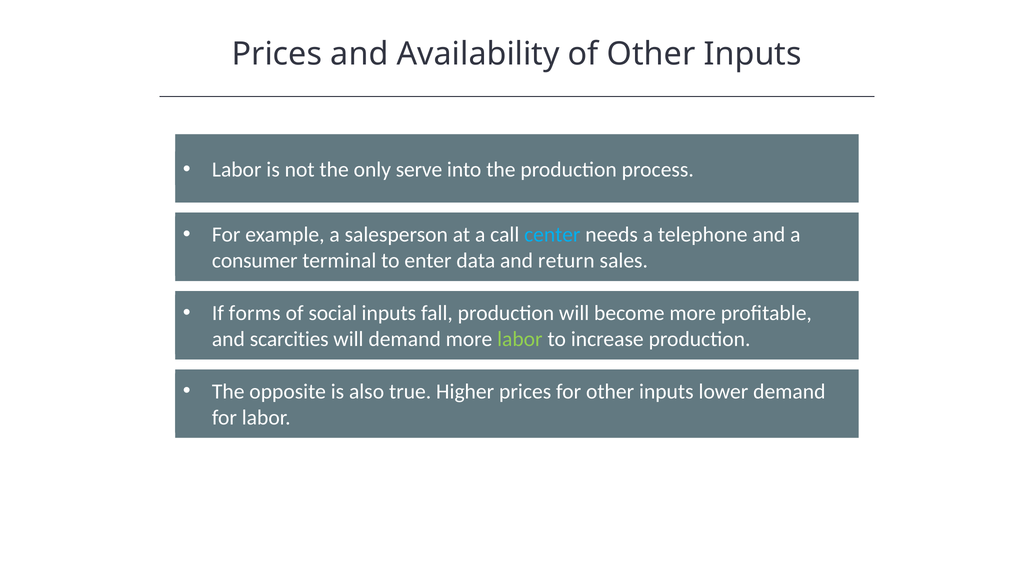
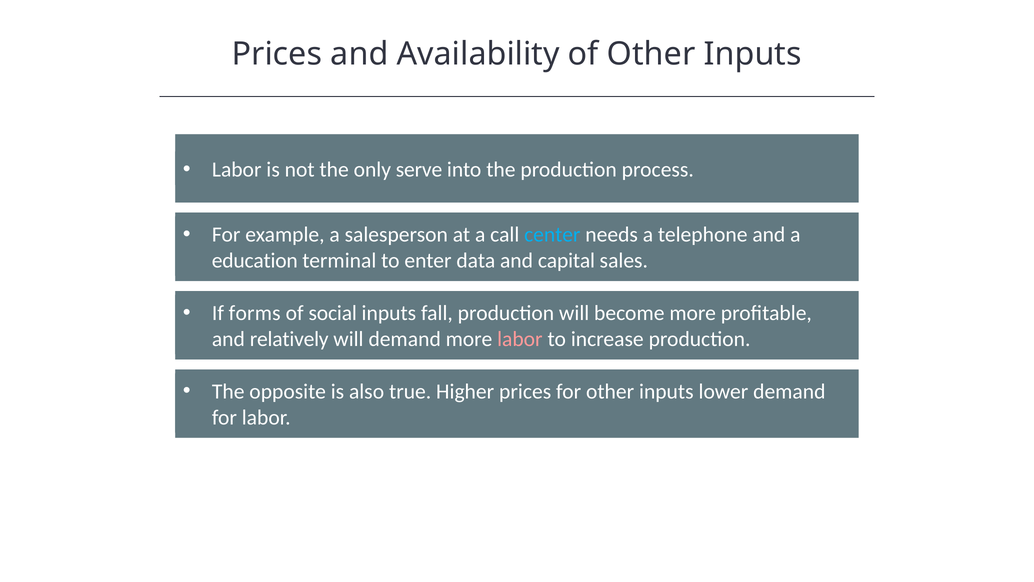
consumer: consumer -> education
return: return -> capital
scarcities: scarcities -> relatively
labor at (520, 339) colour: light green -> pink
